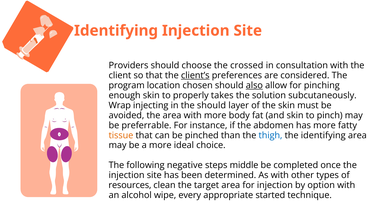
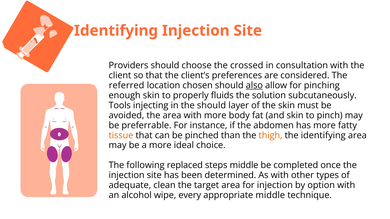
client’s underline: present -> none
program: program -> referred
takes: takes -> fluids
Wrap: Wrap -> Tools
thigh colour: blue -> orange
negative: negative -> replaced
resources: resources -> adequate
appropriate started: started -> middle
